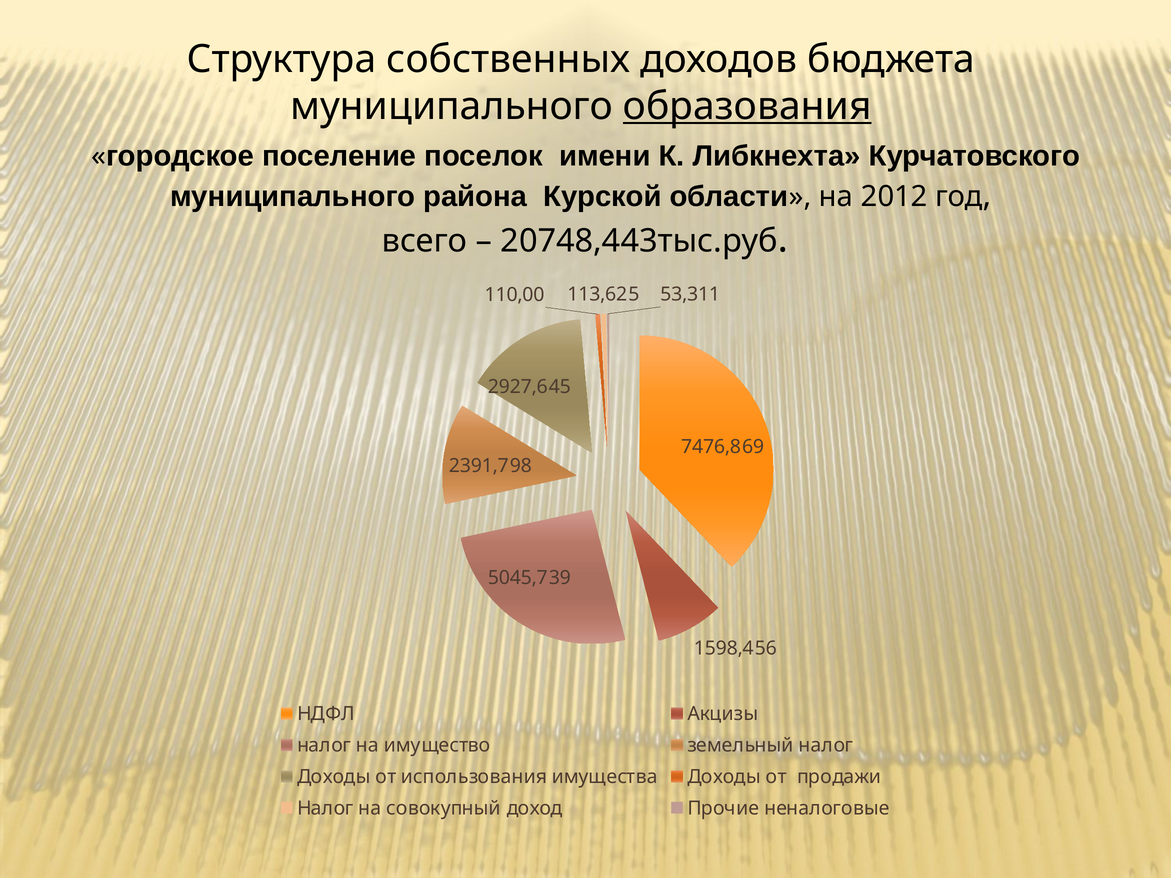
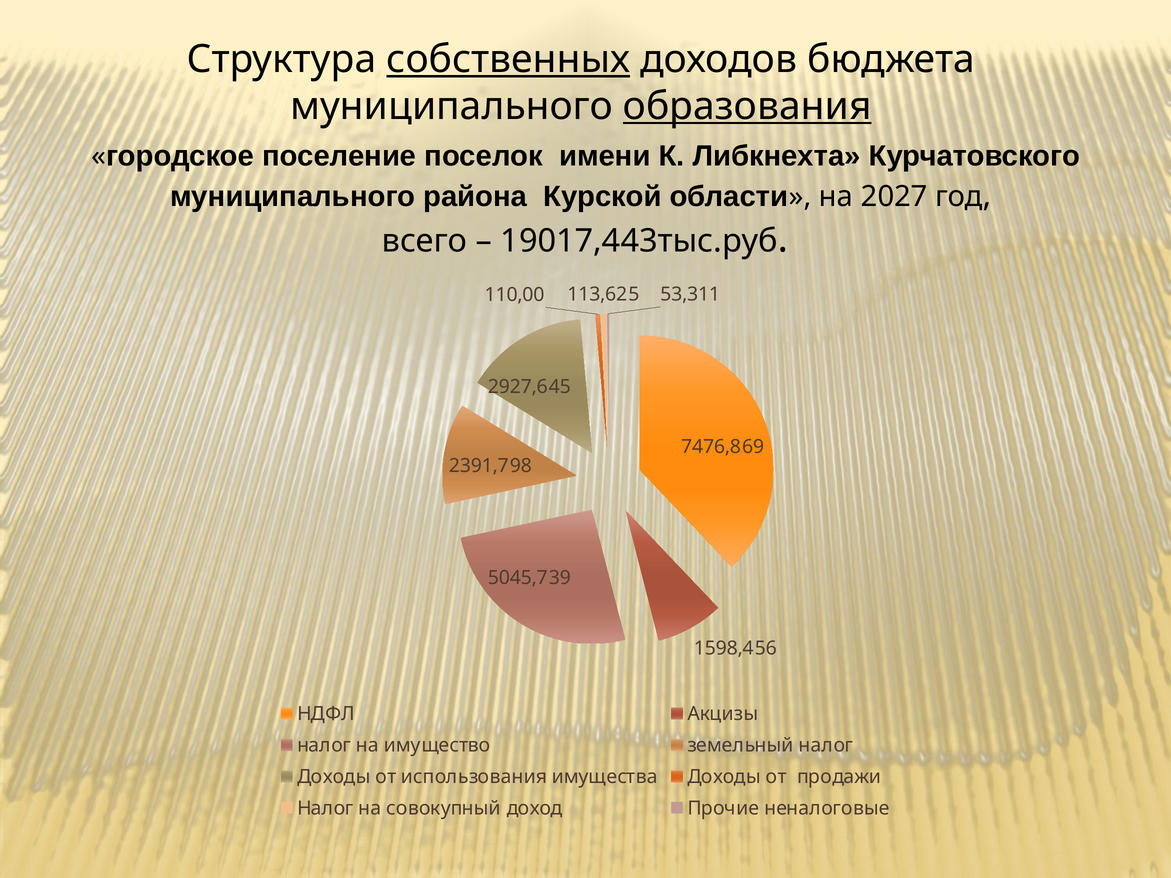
собственных underline: none -> present
2012: 2012 -> 2027
20748,443тыс.руб: 20748,443тыс.руб -> 19017,443тыс.руб
